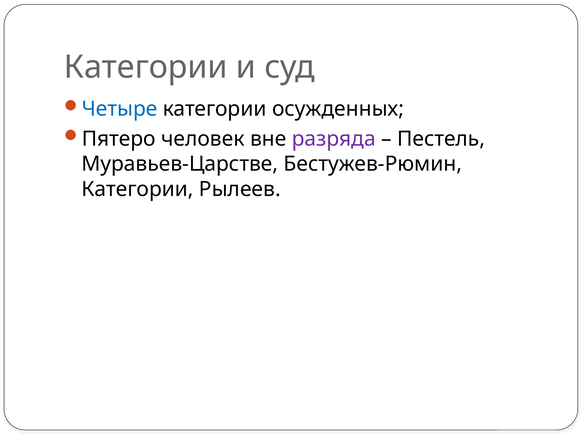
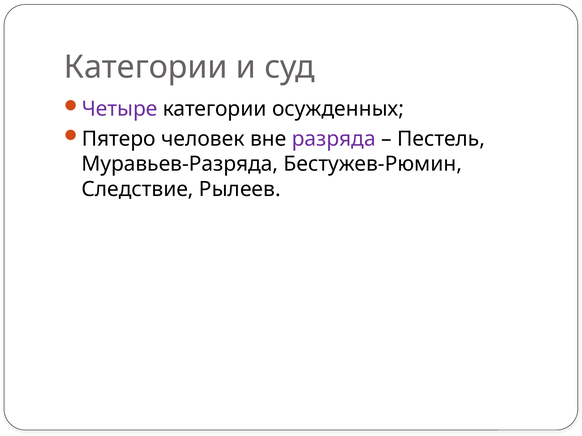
Четыре colour: blue -> purple
Муравьев-Царстве: Муравьев-Царстве -> Муравьев-Разряда
Категории at (137, 189): Категории -> Следствие
